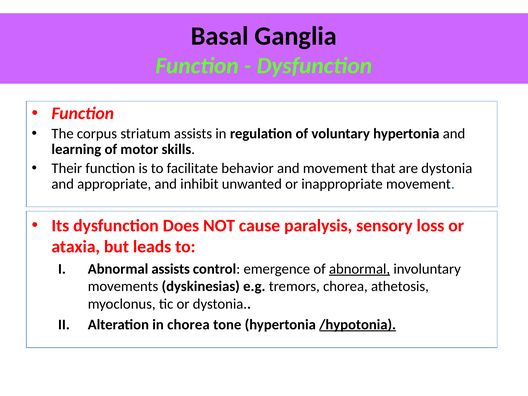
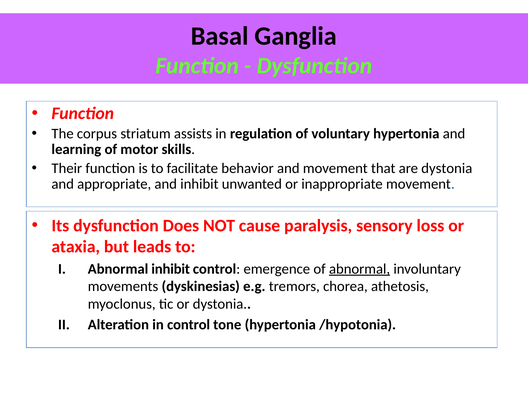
Abnormal assists: assists -> inhibit
in chorea: chorea -> control
/hypotonia underline: present -> none
